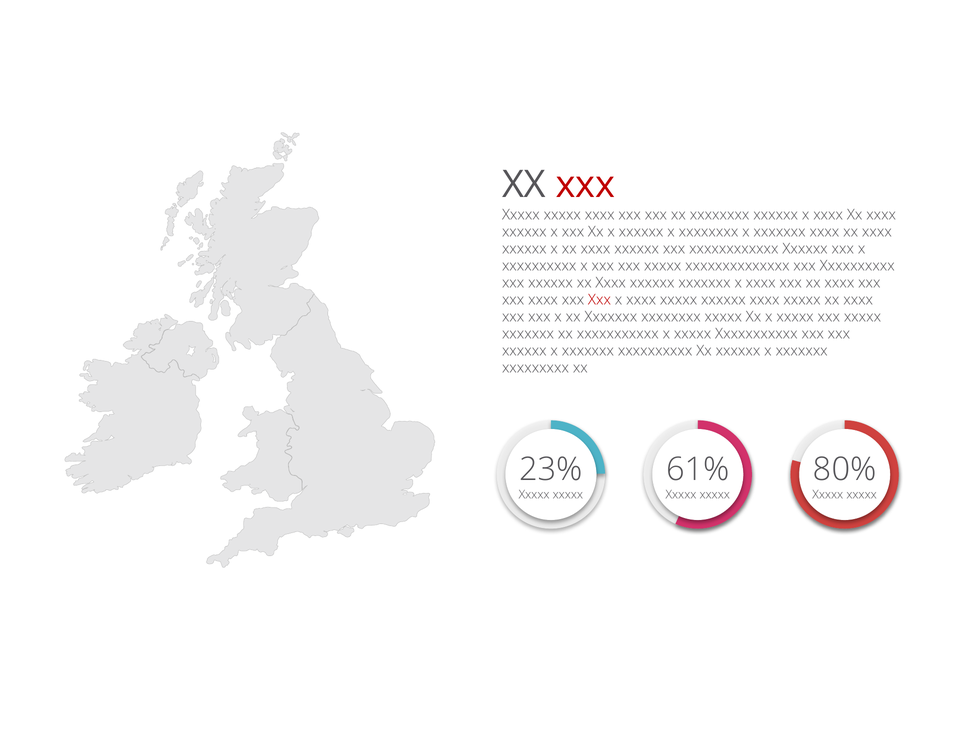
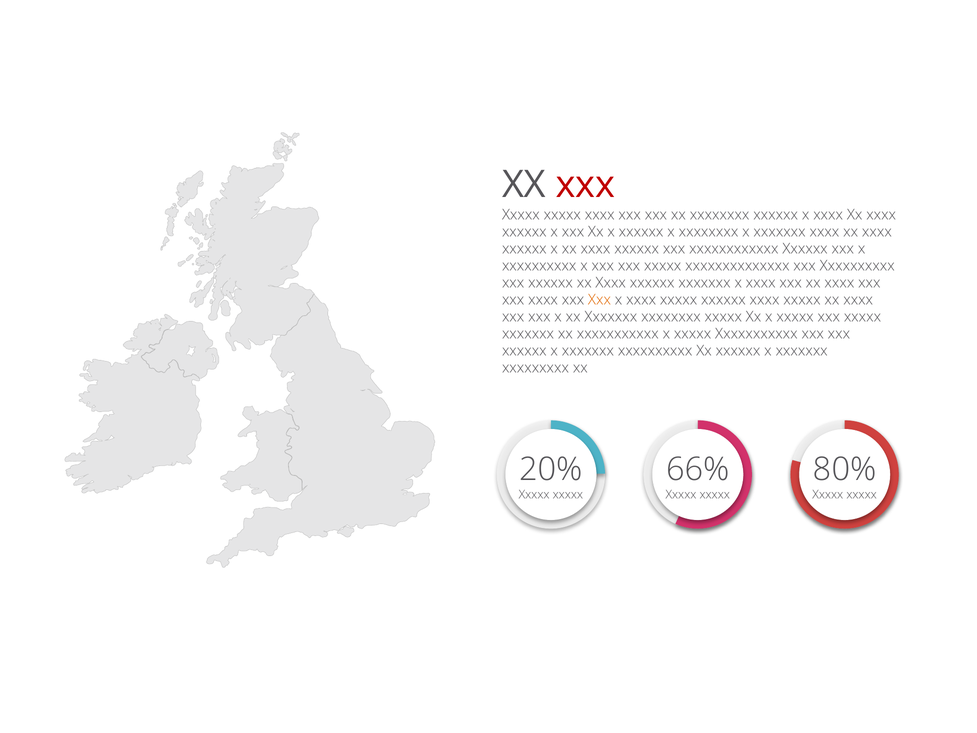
Xxx at (599, 300) colour: red -> orange
23%: 23% -> 20%
61%: 61% -> 66%
